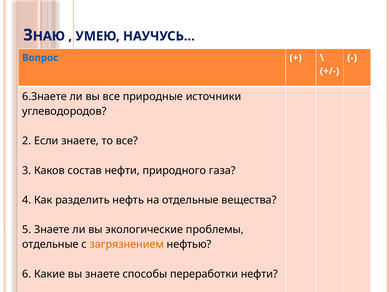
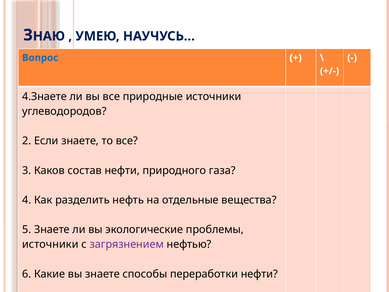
6.Знаете: 6.Знаете -> 4.Знаете
отдельные at (50, 244): отдельные -> источники
загрязнением colour: orange -> purple
